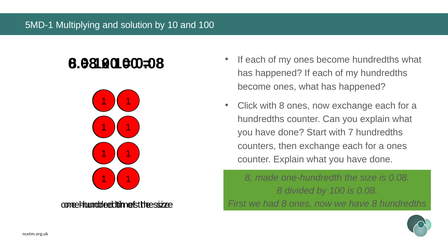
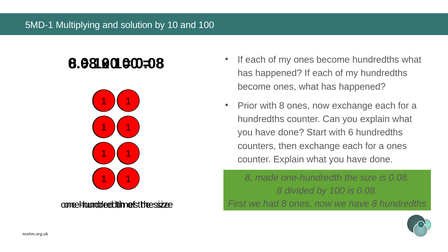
Click: Click -> Prior
7: 7 -> 6
